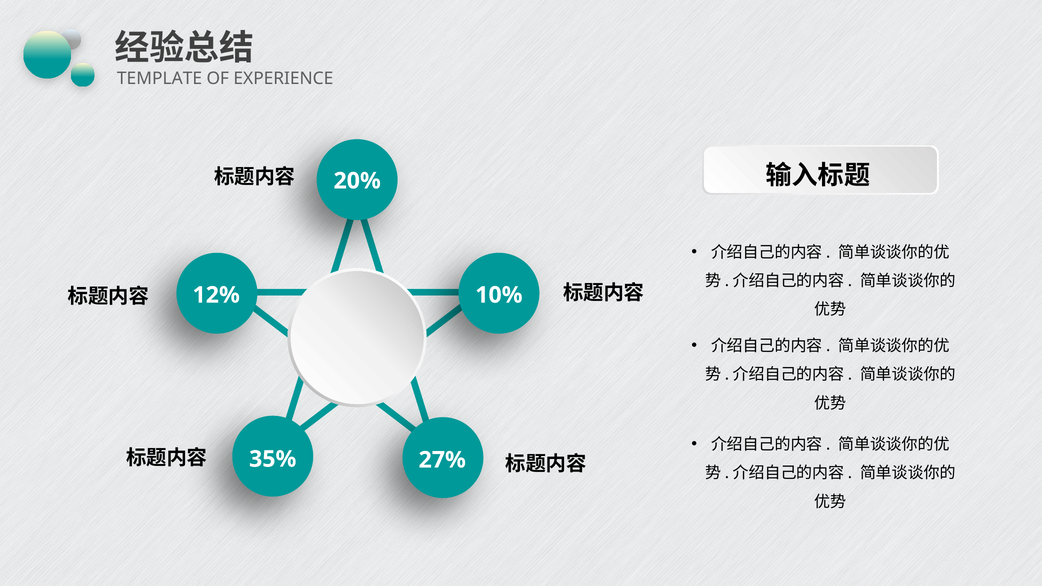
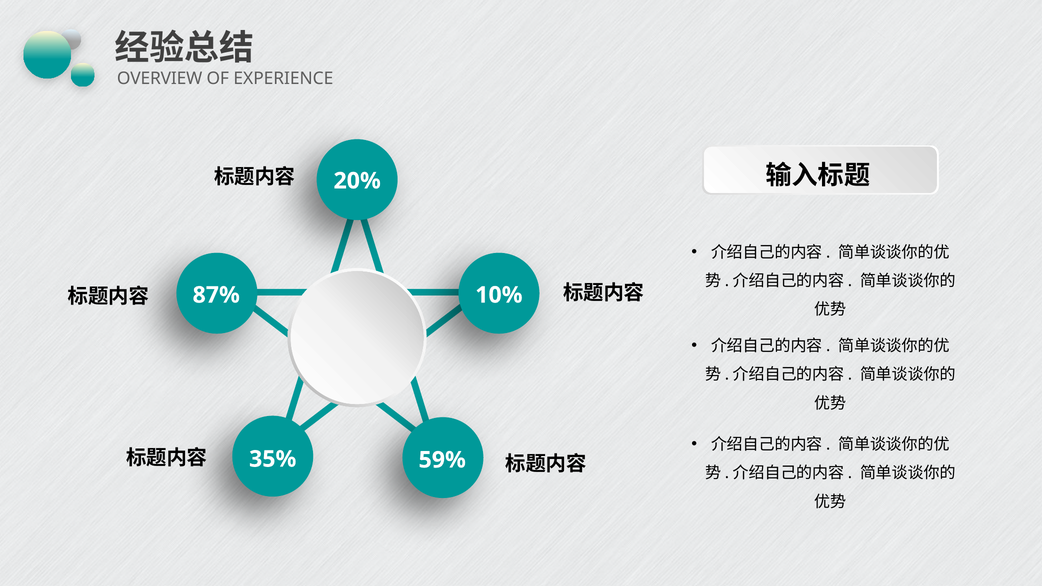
TEMPLATE: TEMPLATE -> OVERVIEW
12%: 12% -> 87%
27%: 27% -> 59%
